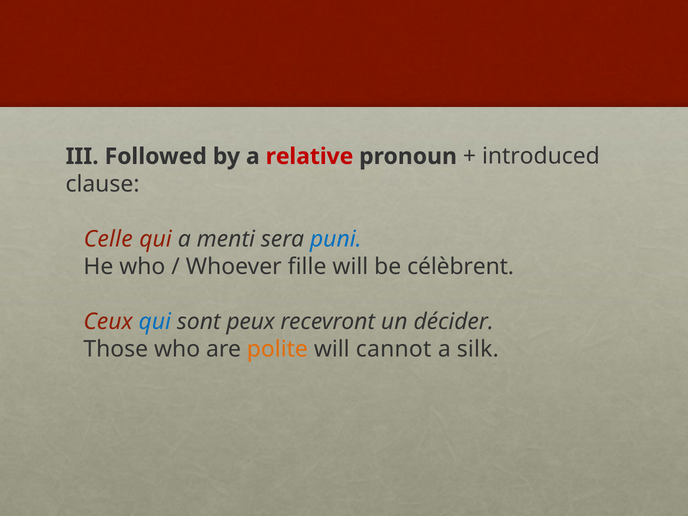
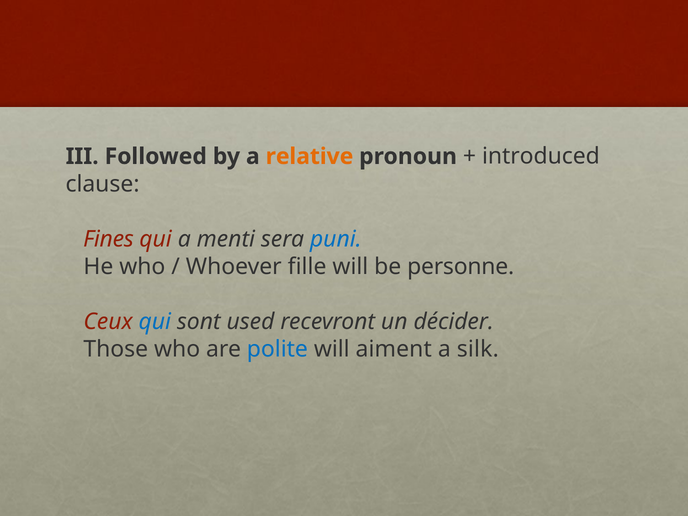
relative colour: red -> orange
Celle: Celle -> Fines
célèbrent: célèbrent -> personne
peux: peux -> used
polite colour: orange -> blue
cannot: cannot -> aiment
